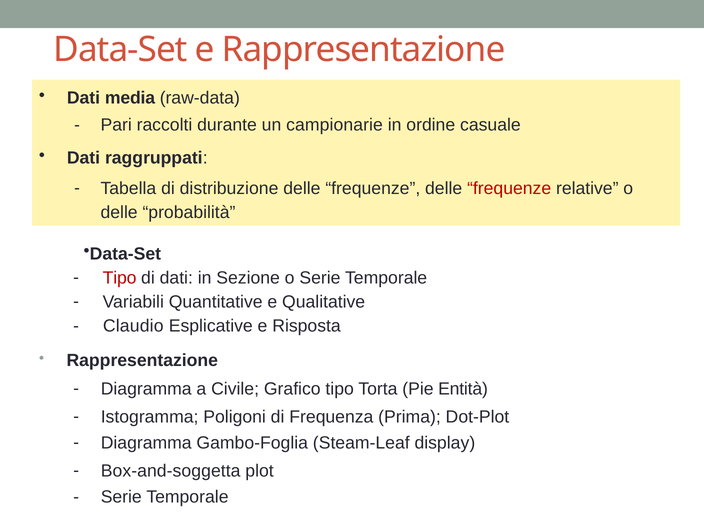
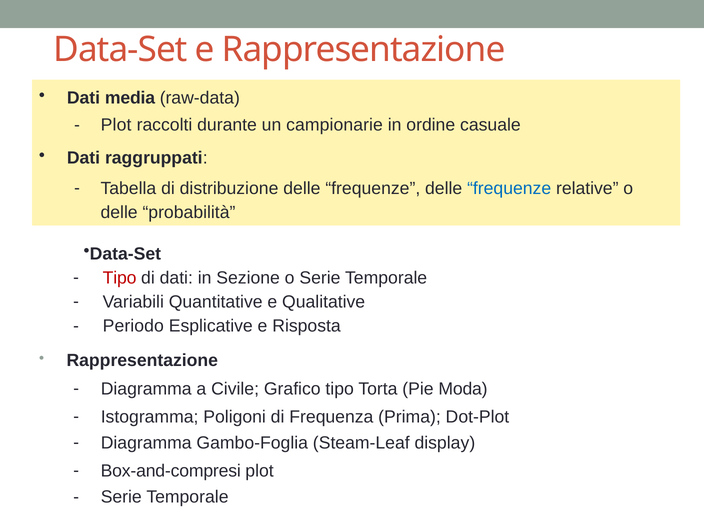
Pari at (116, 125): Pari -> Plot
frequenze at (509, 188) colour: red -> blue
Claudio: Claudio -> Periodo
Entità: Entità -> Moda
Box-and-soggetta: Box-and-soggetta -> Box-and-compresi
